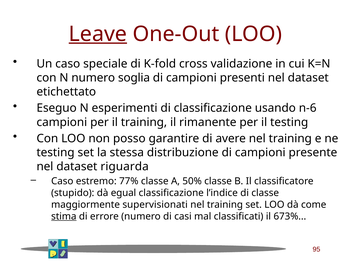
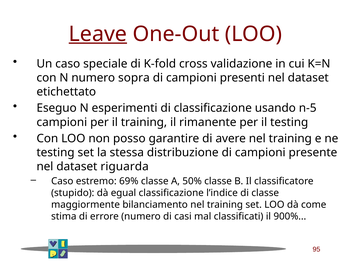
soglia: soglia -> sopra
n-6: n-6 -> n-5
77%: 77% -> 69%
supervisionati: supervisionati -> bilanciamento
stima underline: present -> none
673%: 673% -> 900%
